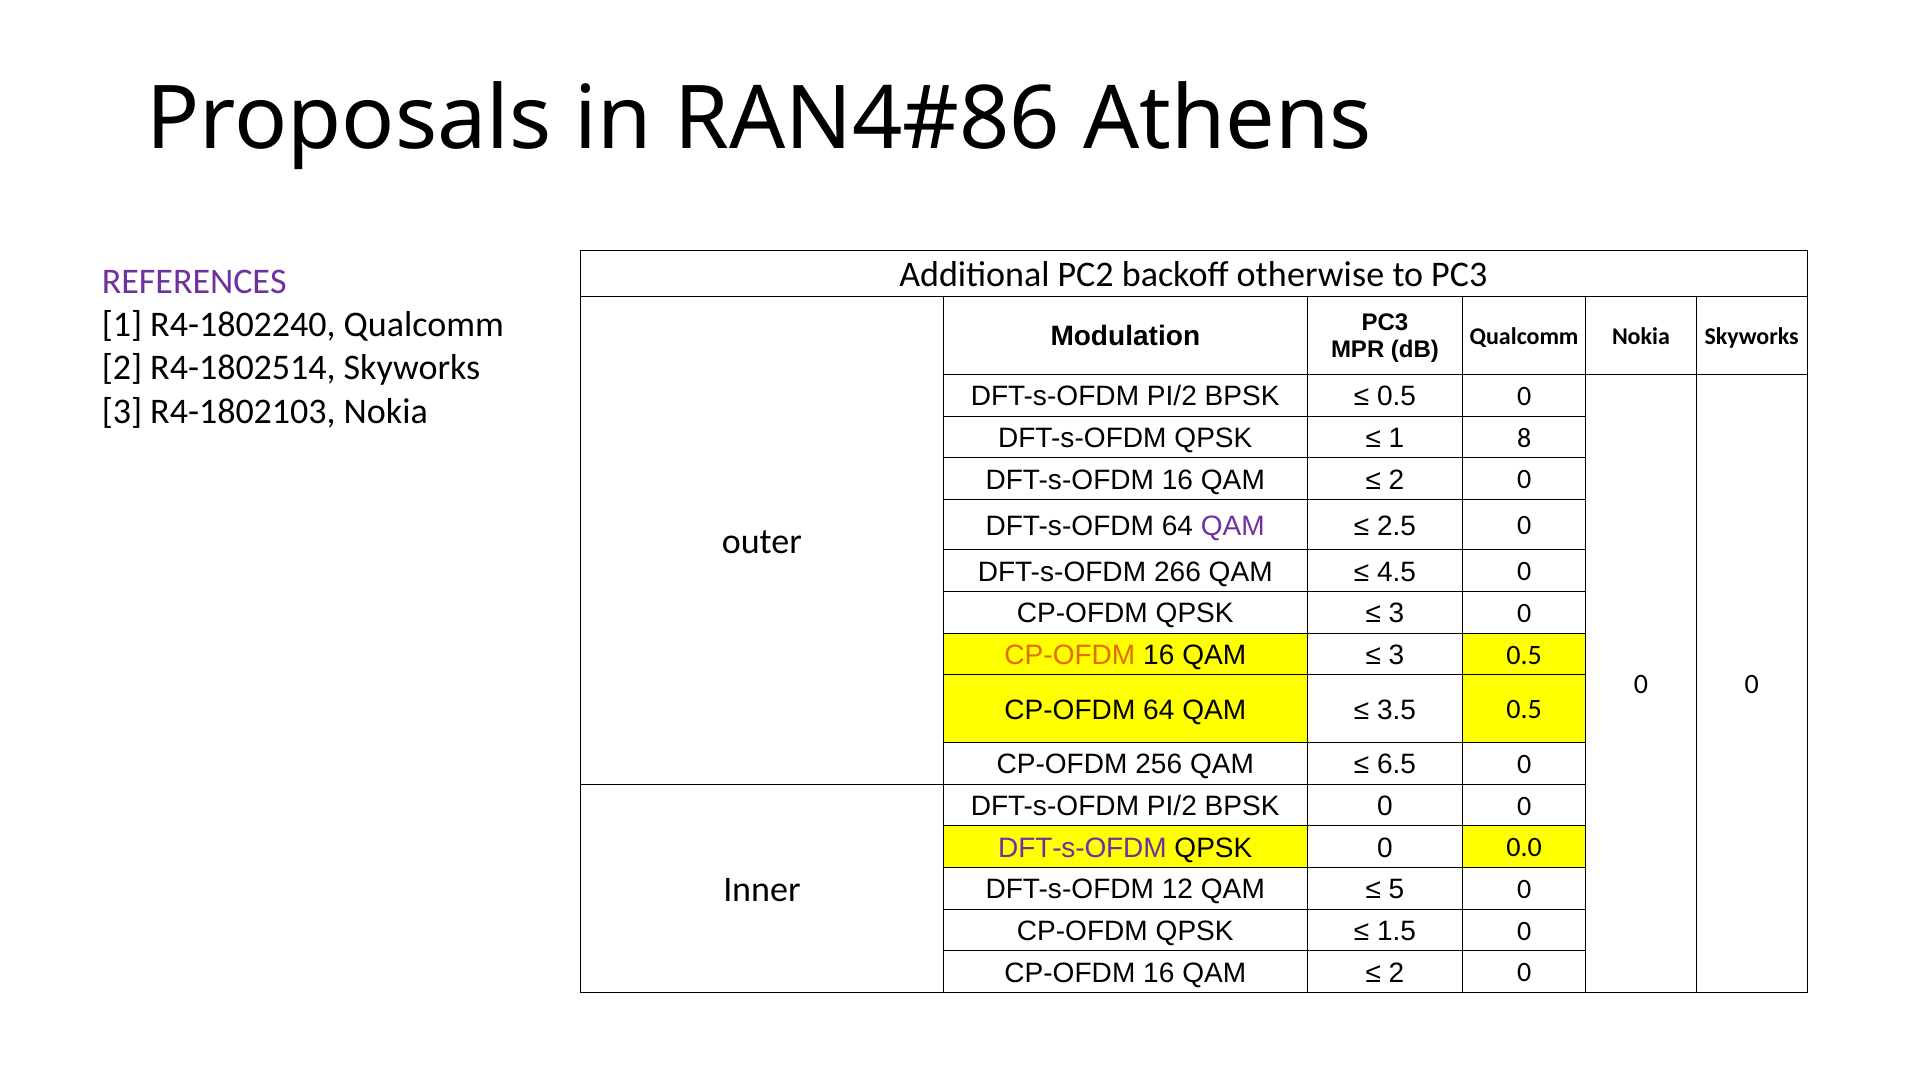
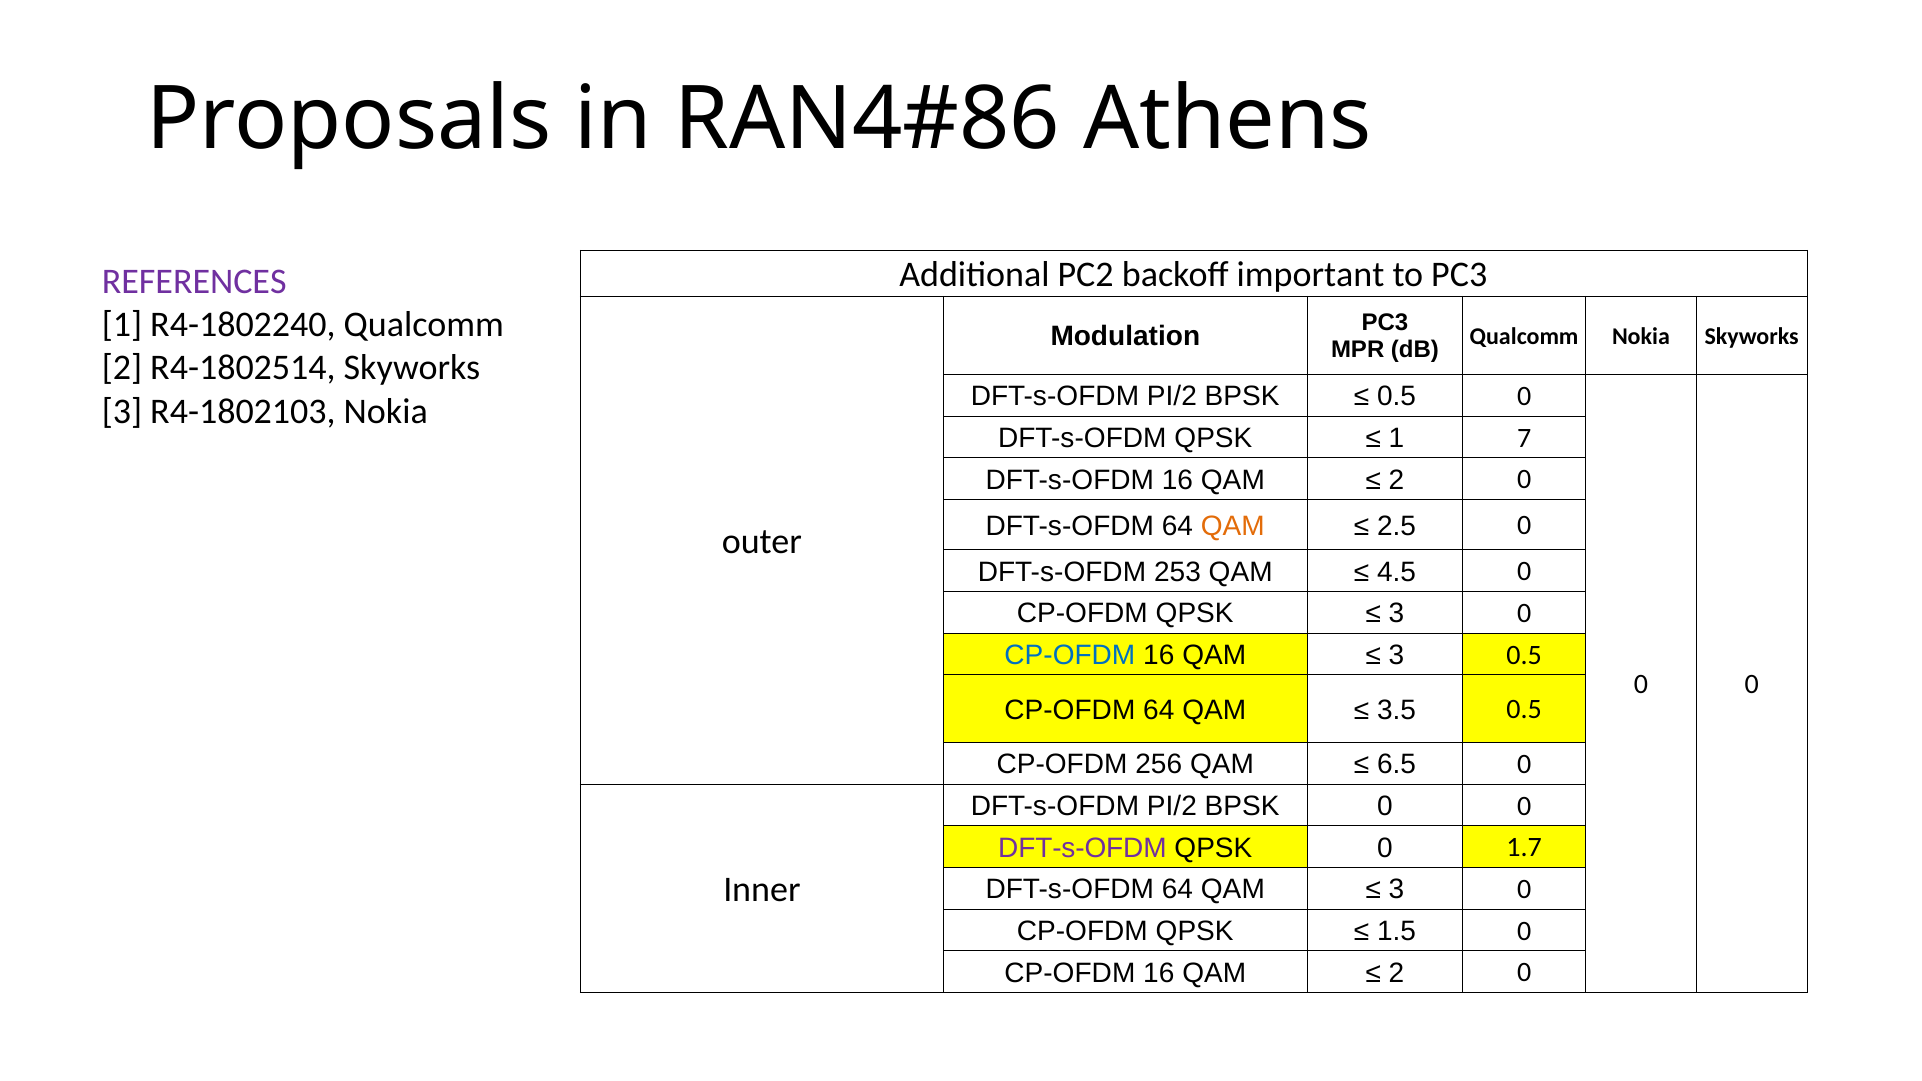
otherwise: otherwise -> important
8: 8 -> 7
QAM at (1233, 526) colour: purple -> orange
266: 266 -> 253
CP-OFDM at (1070, 655) colour: orange -> blue
0.0: 0.0 -> 1.7
12 at (1177, 890): 12 -> 64
5 at (1397, 890): 5 -> 3
